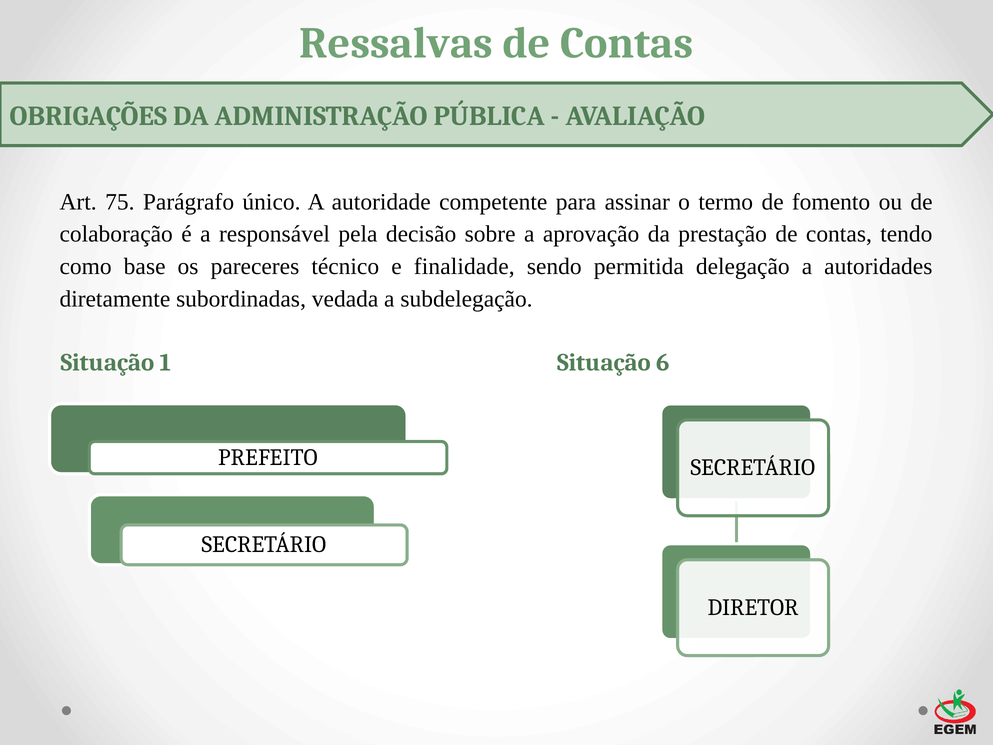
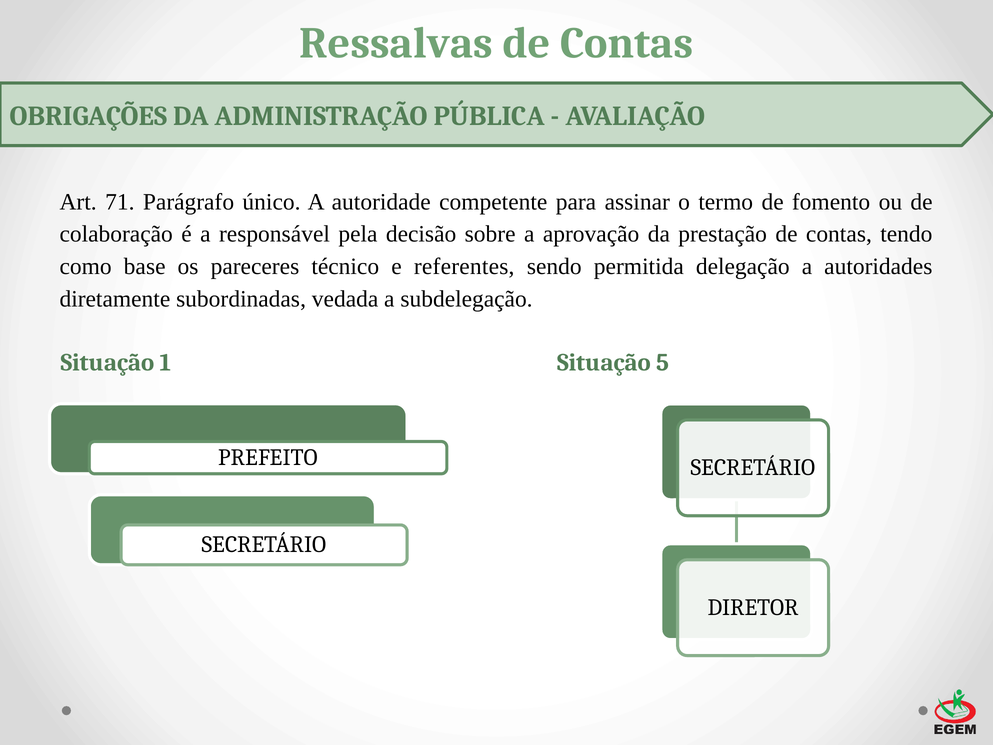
75: 75 -> 71
finalidade: finalidade -> referentes
6: 6 -> 5
